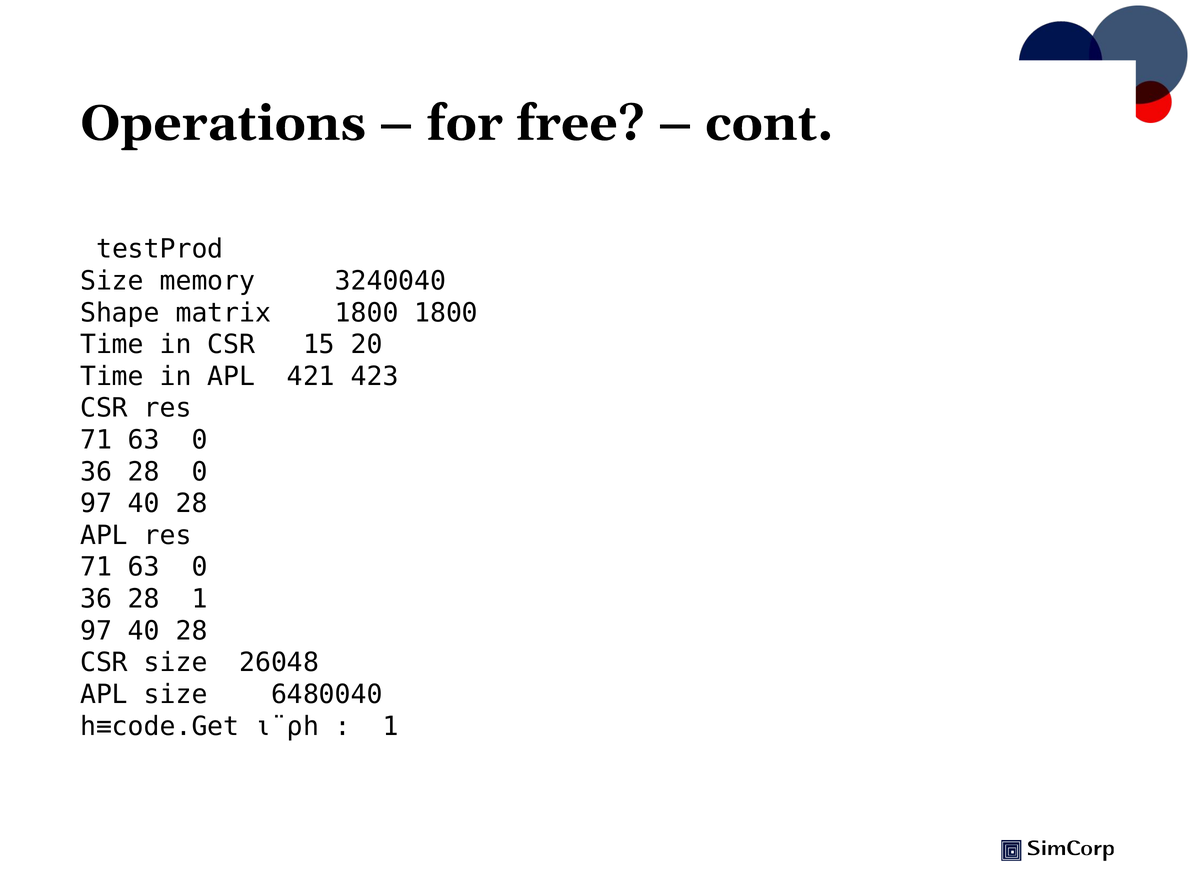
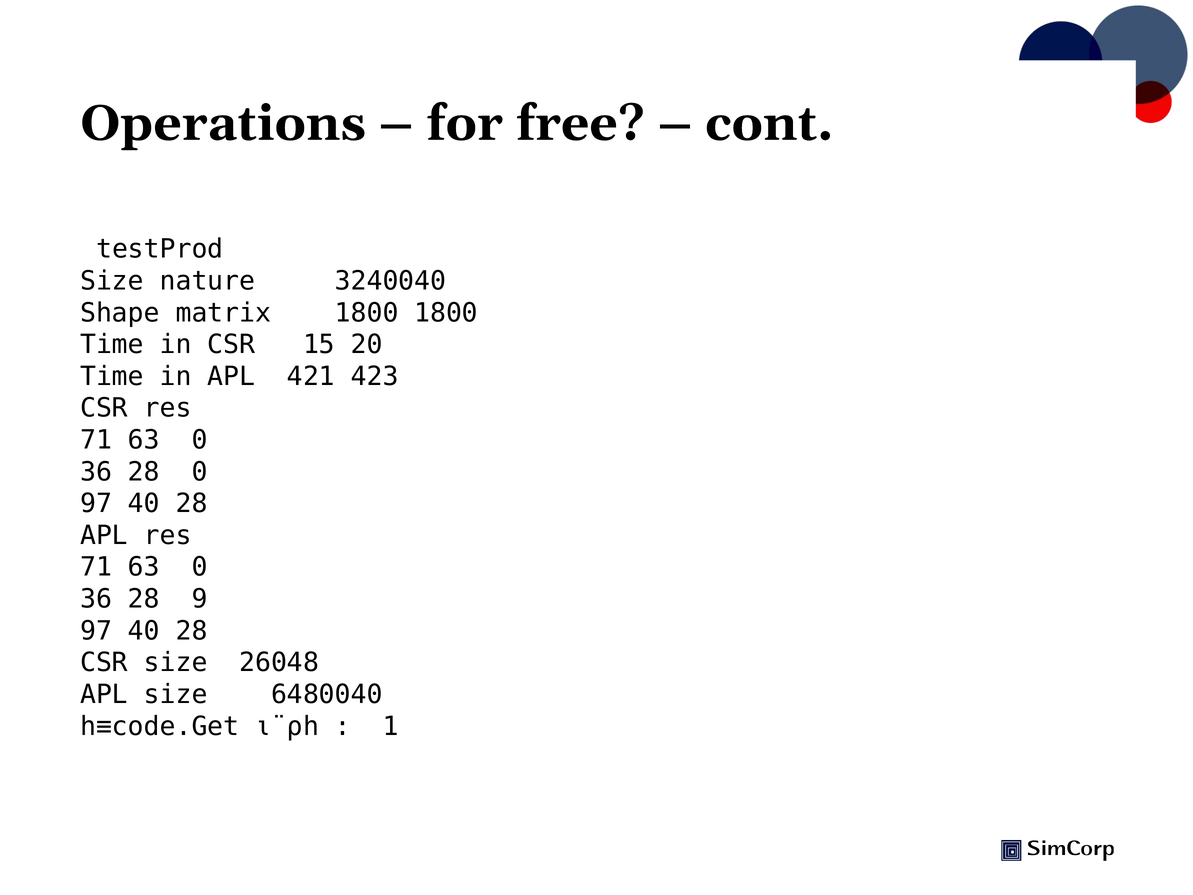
memory: memory -> nature
28 1: 1 -> 9
